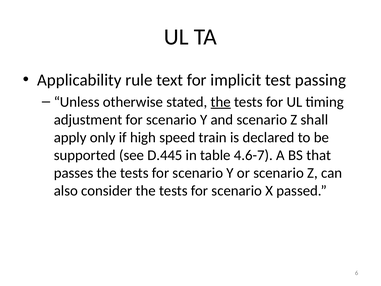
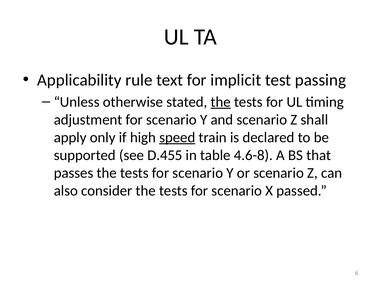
speed underline: none -> present
D.445: D.445 -> D.455
4.6-7: 4.6-7 -> 4.6-8
